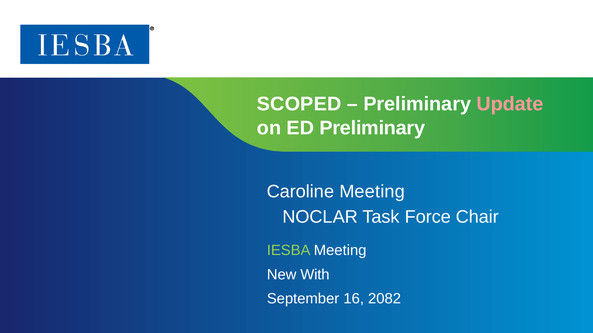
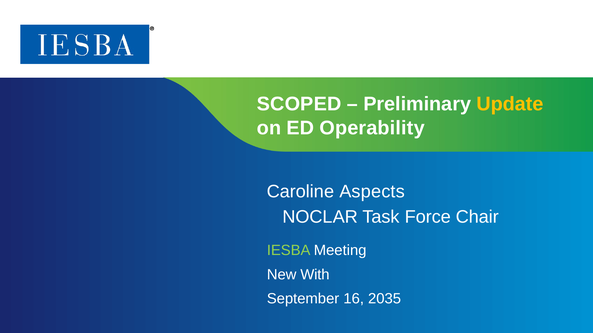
Update colour: pink -> yellow
ED Preliminary: Preliminary -> Operability
Caroline Meeting: Meeting -> Aspects
2082: 2082 -> 2035
